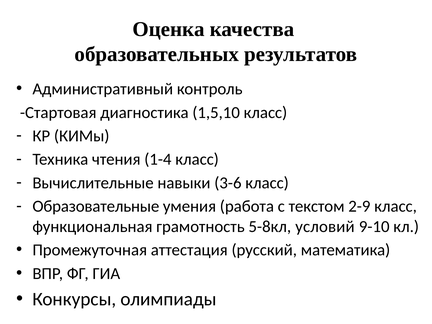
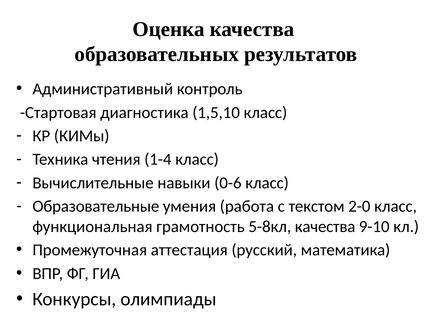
3-6: 3-6 -> 0-6
2-9: 2-9 -> 2-0
5-8кл условий: условий -> качества
